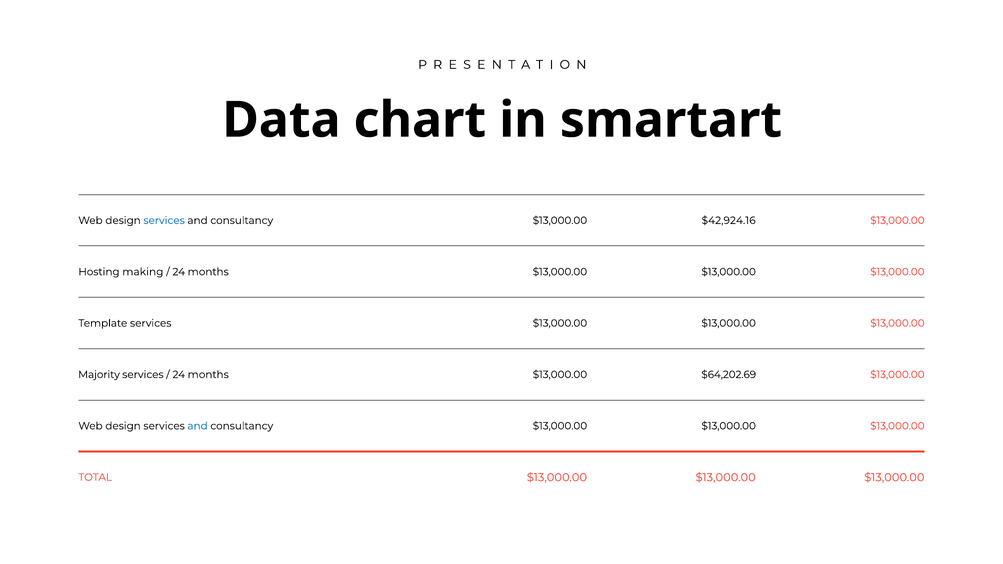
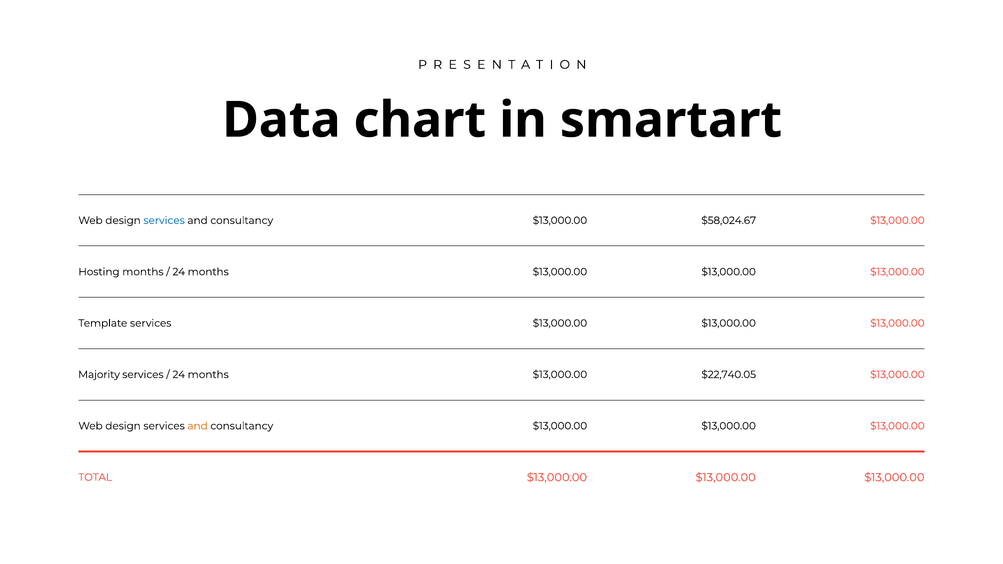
$42,924.16: $42,924.16 -> $58,024.67
Hosting making: making -> months
$64,202.69: $64,202.69 -> $22,740.05
and at (198, 426) colour: blue -> orange
